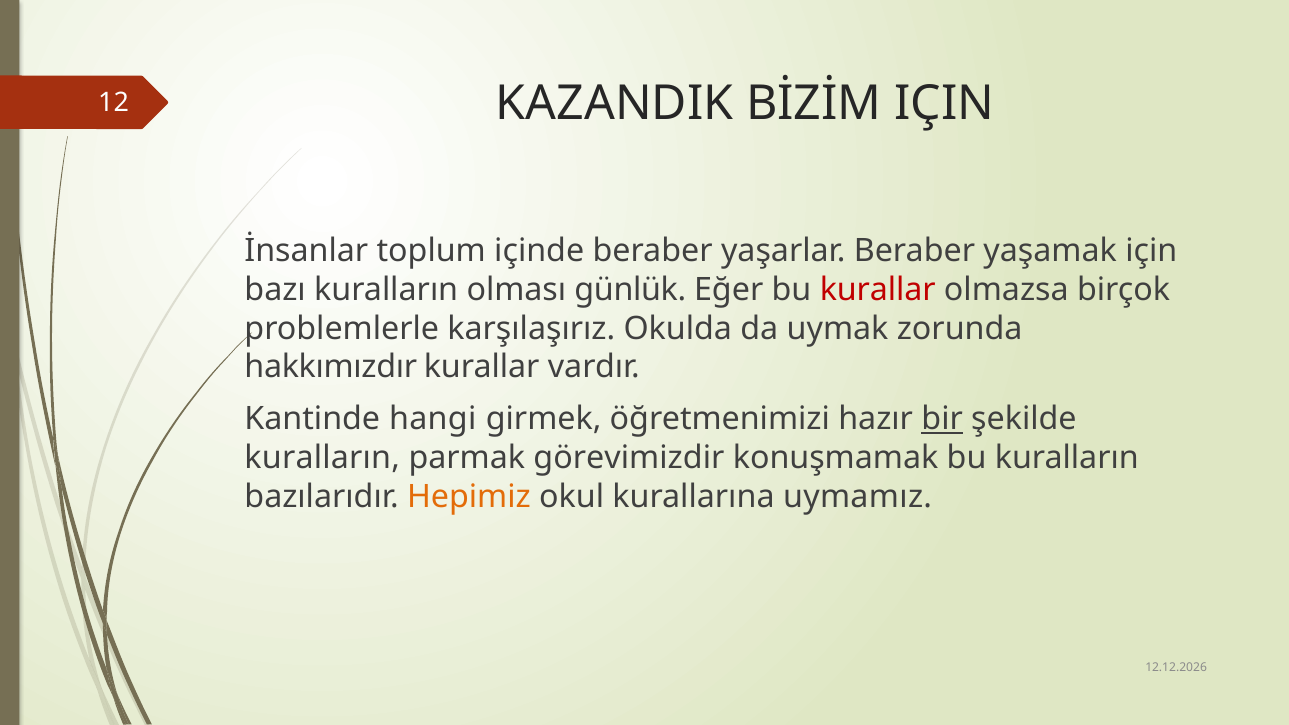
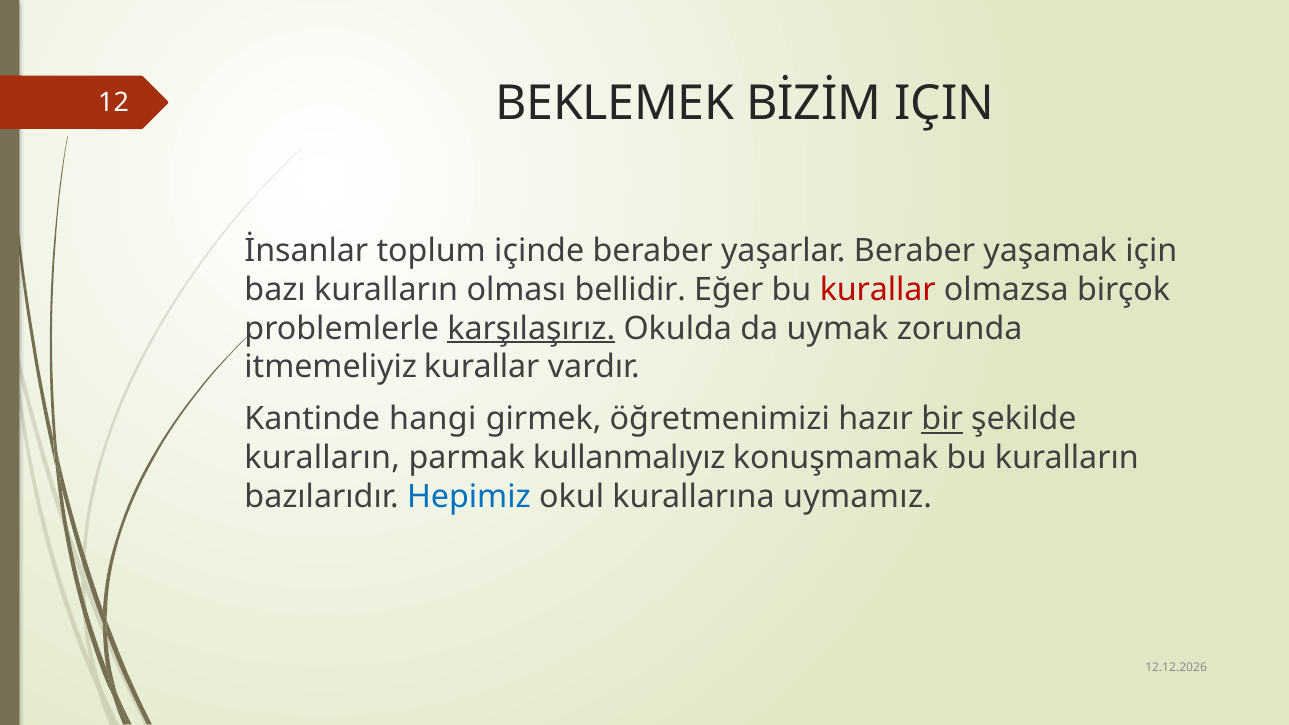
KAZANDIK: KAZANDIK -> BEKLEMEK
günlük: günlük -> bellidir
karşılaşırız underline: none -> present
hakkımızdır: hakkımızdır -> itmemeliyiz
görevimizdir: görevimizdir -> kullanmalıyız
Hepimiz colour: orange -> blue
